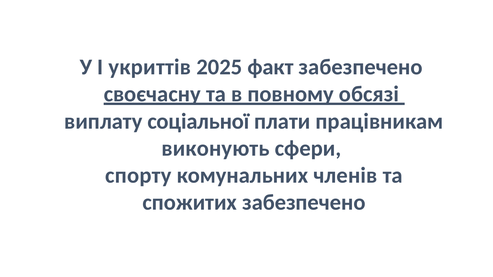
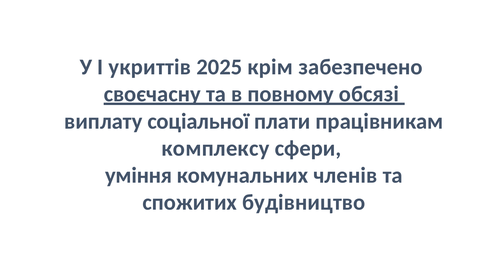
факт: факт -> крім
виконують: виконують -> комплексу
спорту: спорту -> уміння
спожитих забезпечено: забезпечено -> будівництво
